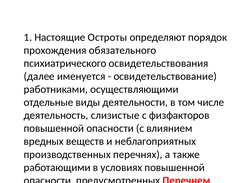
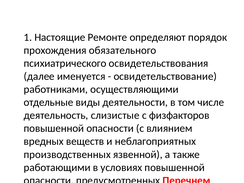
Остроты: Остроты -> Ремонте
перечнях: перечнях -> язвенной
